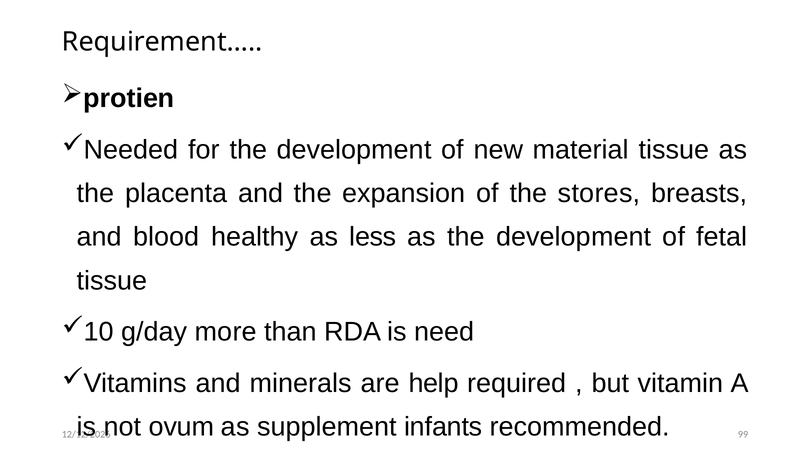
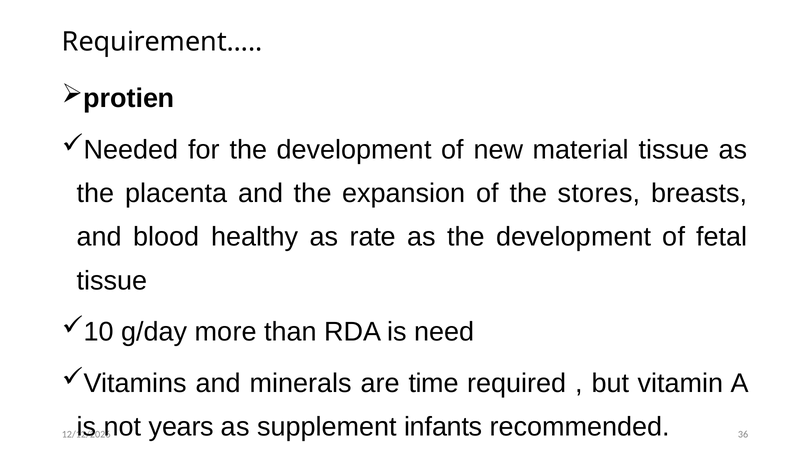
less: less -> rate
help: help -> time
ovum: ovum -> years
99: 99 -> 36
